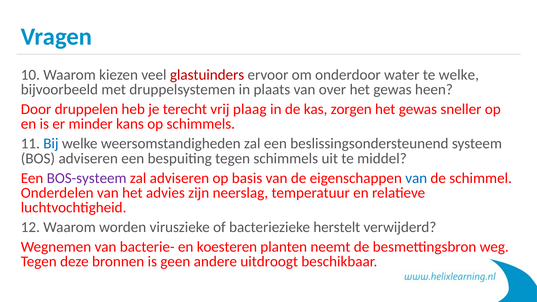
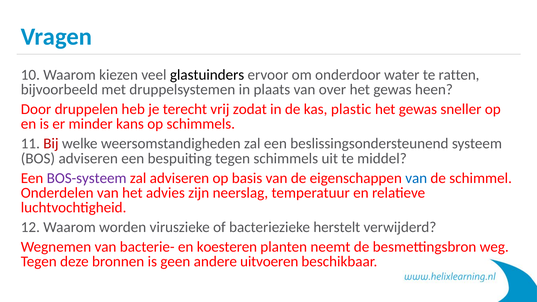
glastuinders colour: red -> black
te welke: welke -> ratten
plaag: plaag -> zodat
zorgen: zorgen -> plastic
Bij colour: blue -> red
uitdroogt: uitdroogt -> uitvoeren
